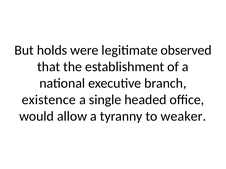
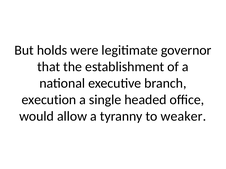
observed: observed -> governor
existence: existence -> execution
